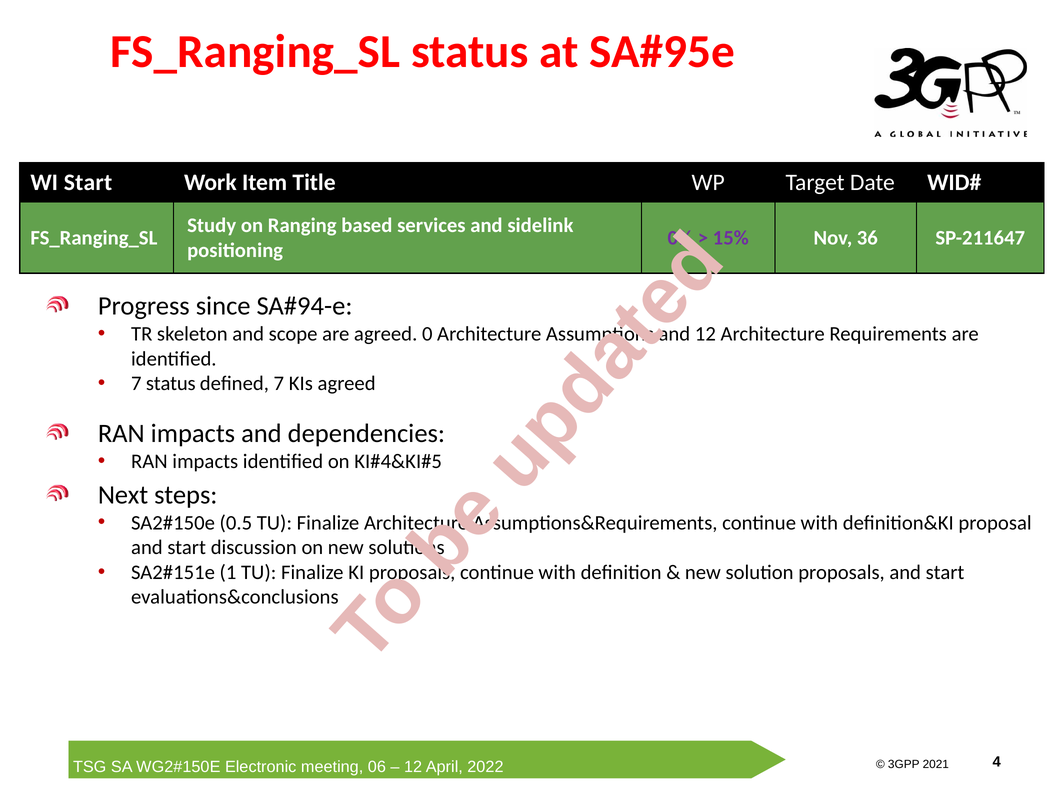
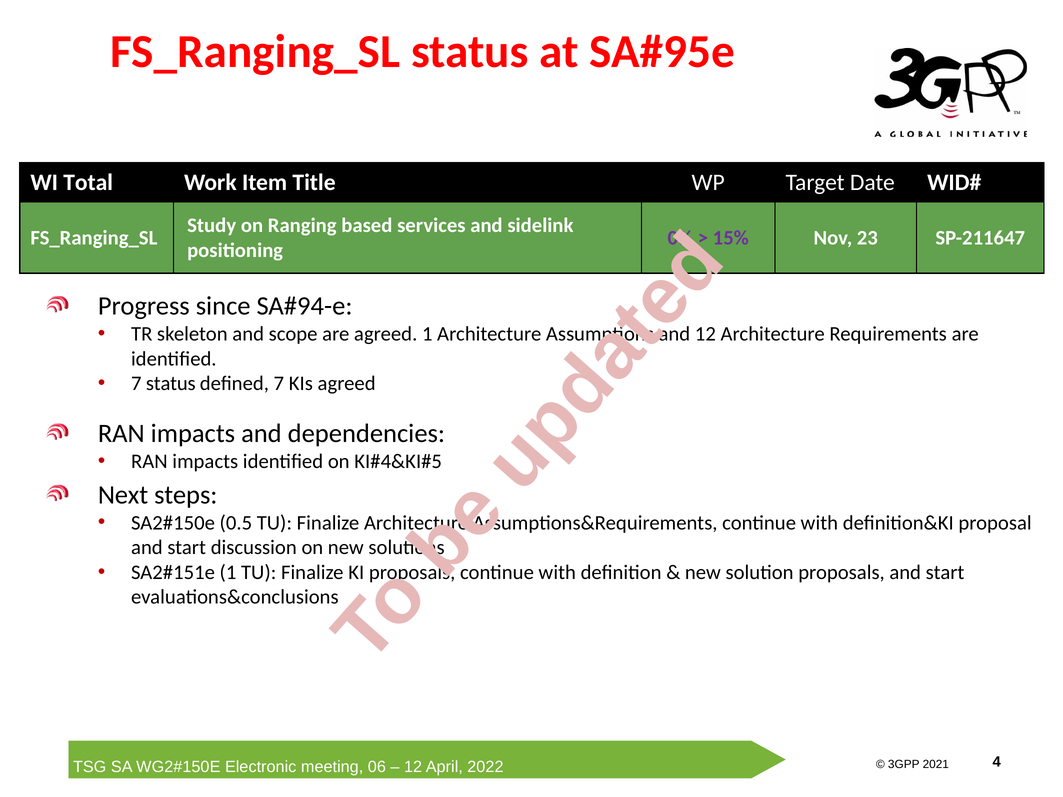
WI Start: Start -> Total
36: 36 -> 23
agreed 0: 0 -> 1
